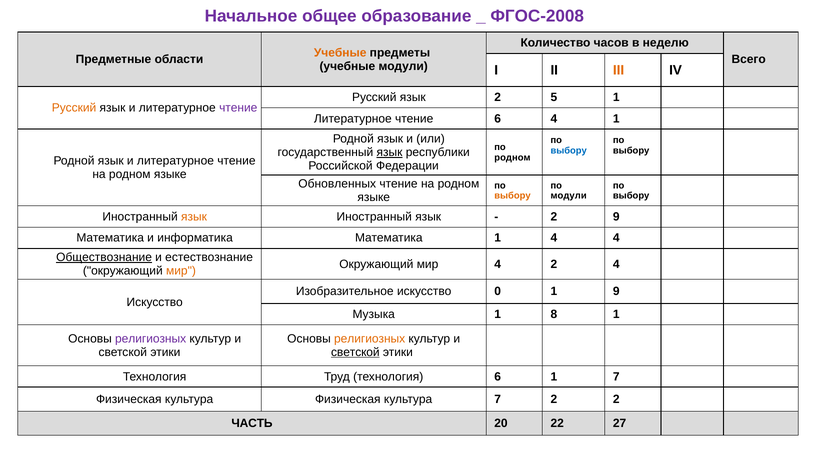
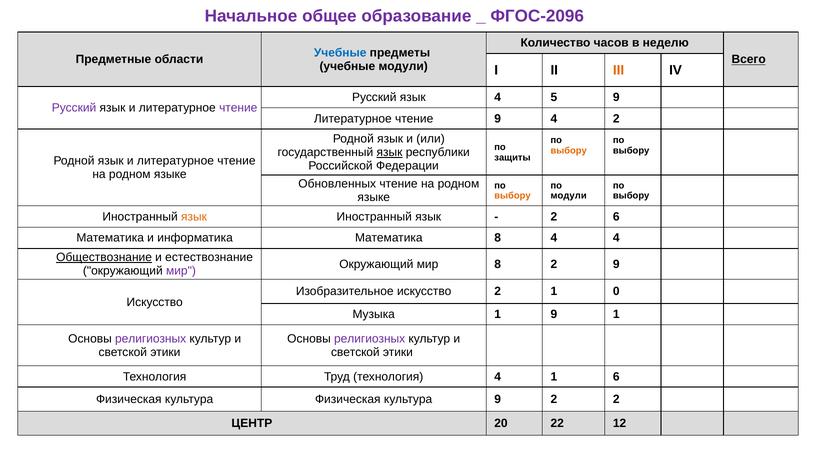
ФГОС-2008: ФГОС-2008 -> ФГОС-2096
Учебные at (340, 53) colour: orange -> blue
Всего underline: none -> present
язык 2: 2 -> 4
5 1: 1 -> 9
Русский at (74, 108) colour: orange -> purple
чтение 6: 6 -> 9
4 1: 1 -> 2
выбору at (569, 151) colour: blue -> orange
родном at (512, 157): родном -> защиты
2 9: 9 -> 6
Математика 1: 1 -> 8
мир 4: 4 -> 8
2 4: 4 -> 9
мир at (181, 271) colour: orange -> purple
искусство 0: 0 -> 2
1 9: 9 -> 0
1 8: 8 -> 9
религиозных at (370, 339) colour: orange -> purple
светской at (355, 352) underline: present -> none
технология 6: 6 -> 4
1 7: 7 -> 6
культура 7: 7 -> 9
ЧАСТЬ: ЧАСТЬ -> ЦЕНТР
27: 27 -> 12
